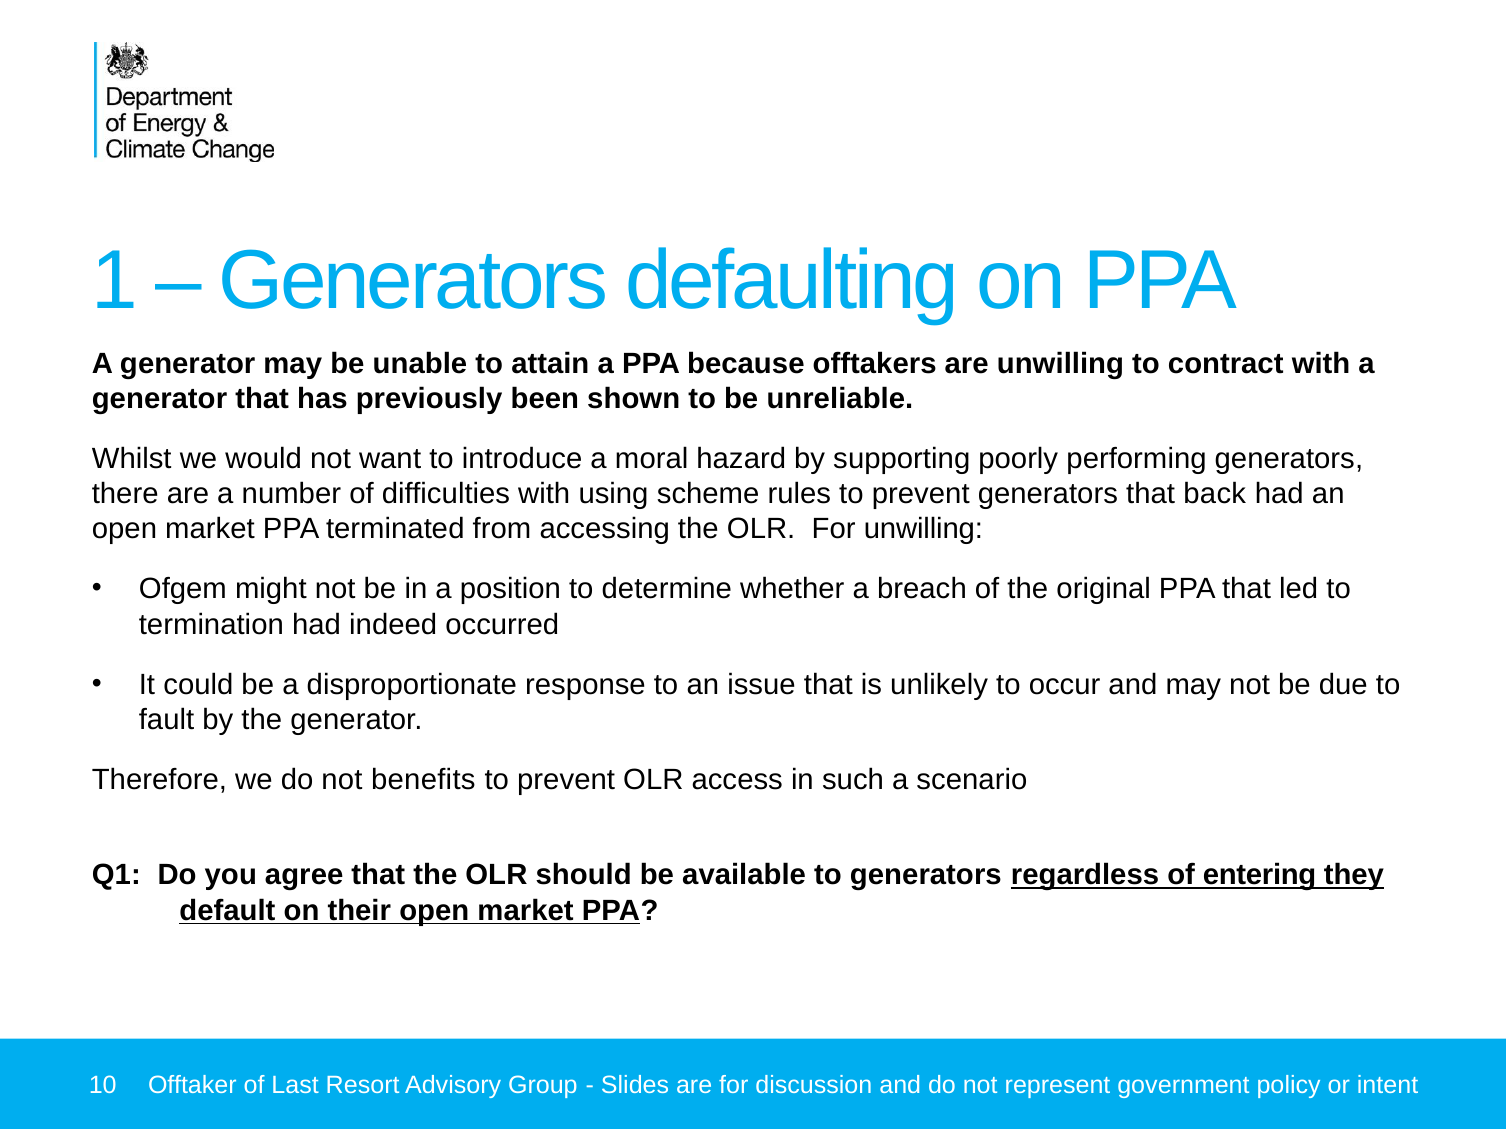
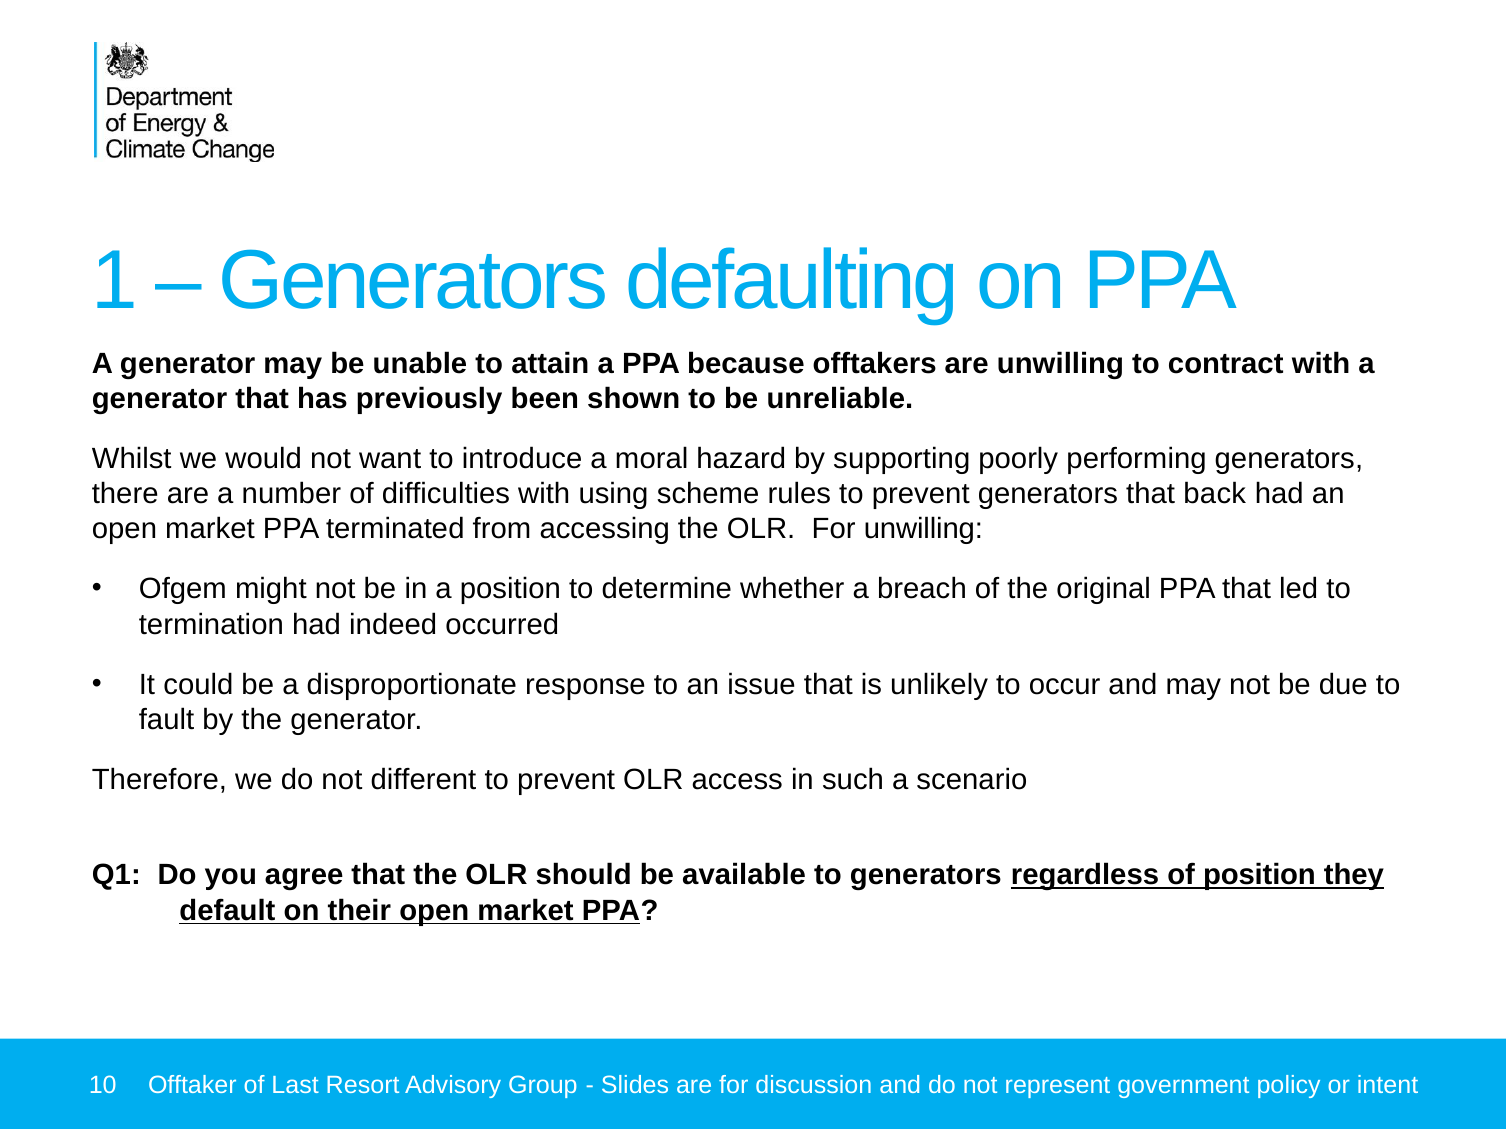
benefits: benefits -> different
of entering: entering -> position
